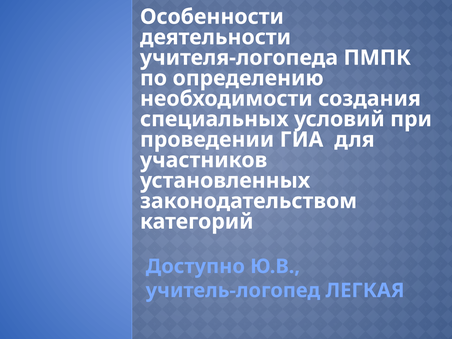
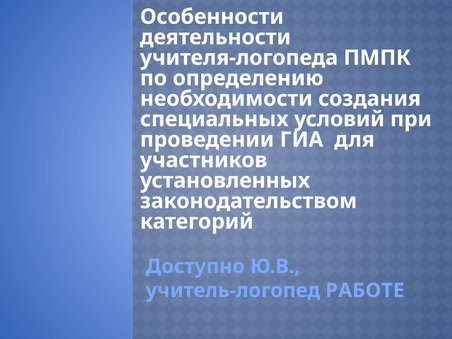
ЛЕГКАЯ: ЛЕГКАЯ -> РАБОТЕ
